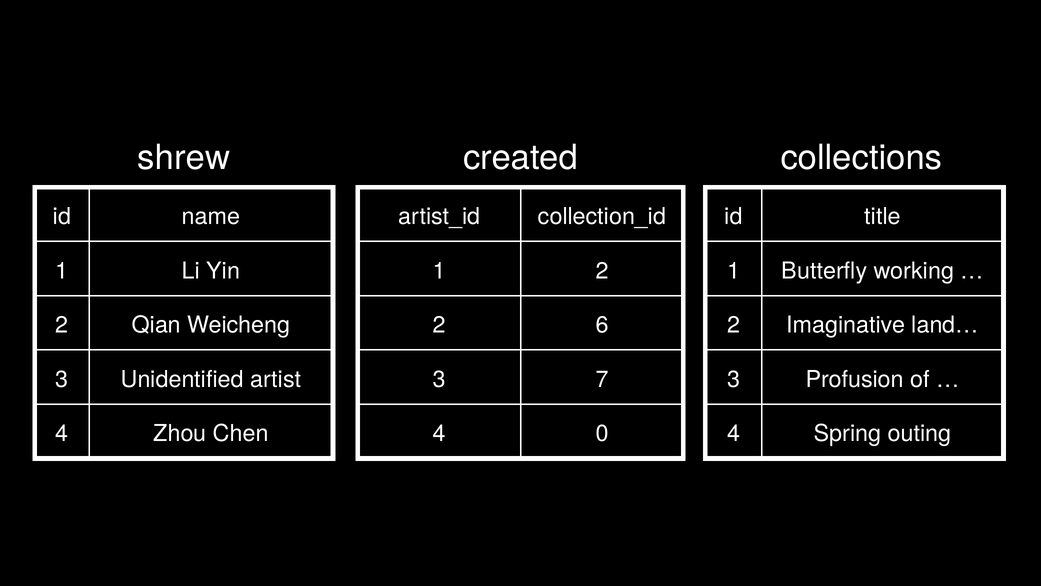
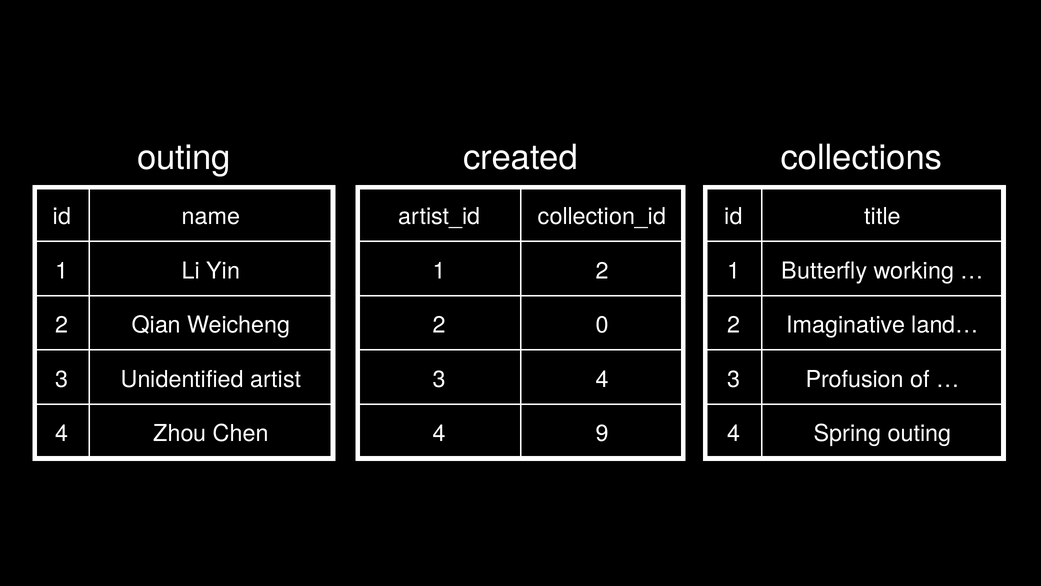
shrew at (184, 158): shrew -> outing
6: 6 -> 0
3 7: 7 -> 4
0: 0 -> 9
